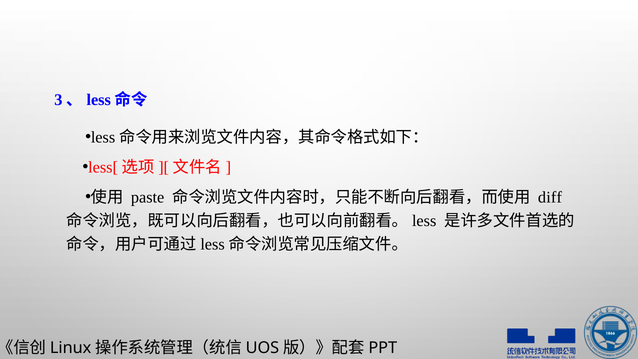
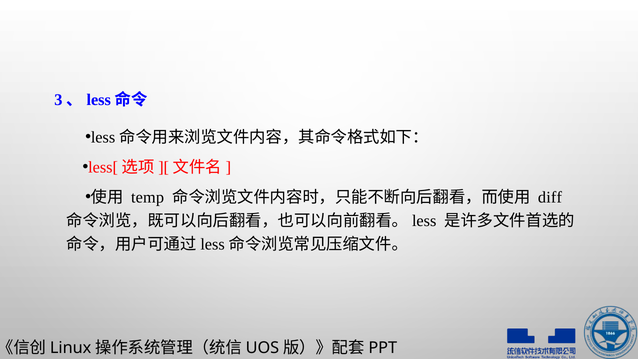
paste: paste -> temp
